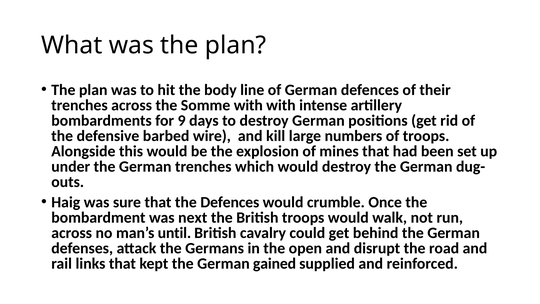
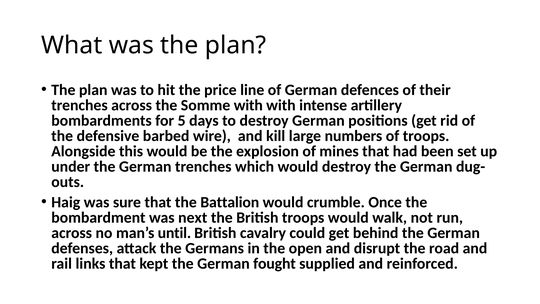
body: body -> price
9: 9 -> 5
the Defences: Defences -> Battalion
gained: gained -> fought
